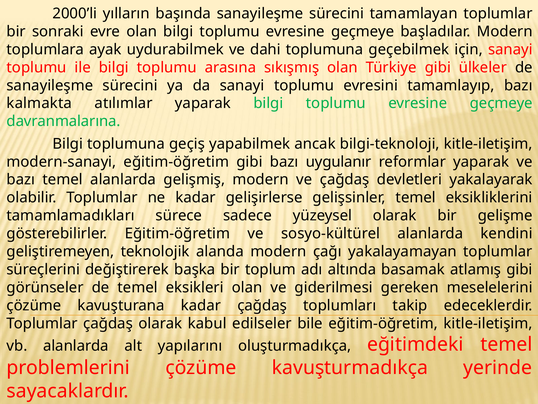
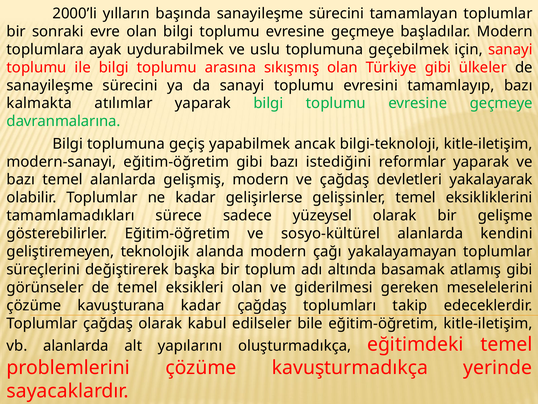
dahi: dahi -> uslu
uygulanır: uygulanır -> istediğini
